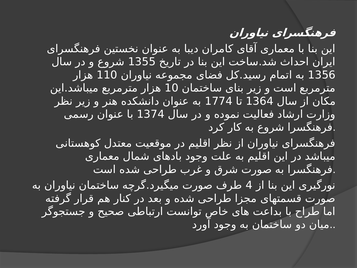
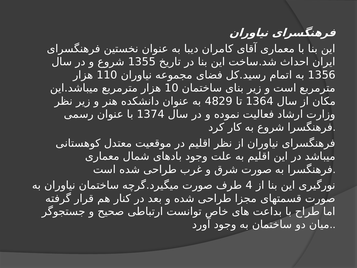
1774: 1774 -> 4829
